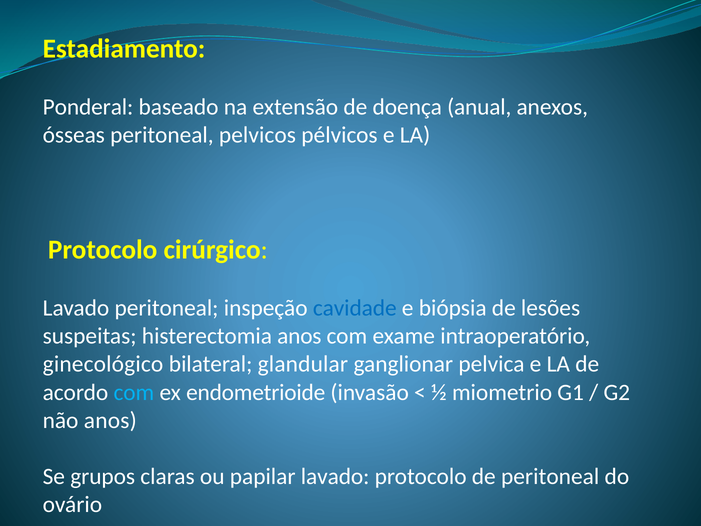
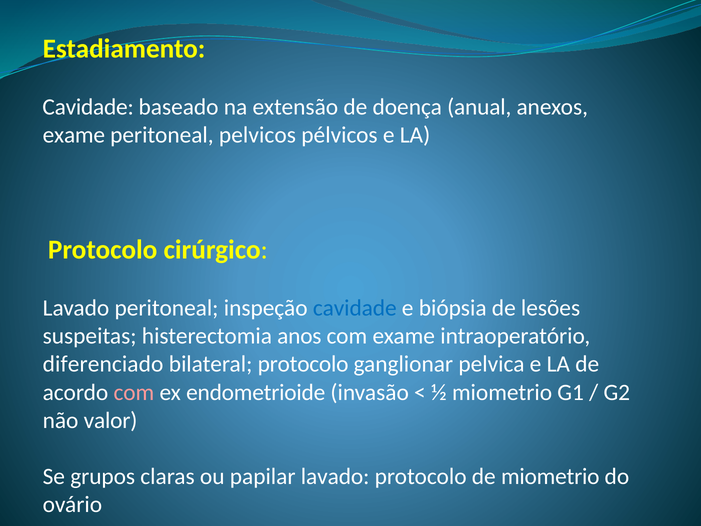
Ponderal at (88, 107): Ponderal -> Cavidade
ósseas at (74, 135): ósseas -> exame
ginecológico: ginecológico -> diferenciado
bilateral glandular: glandular -> protocolo
com at (134, 392) colour: light blue -> pink
não anos: anos -> valor
de peritoneal: peritoneal -> miometrio
